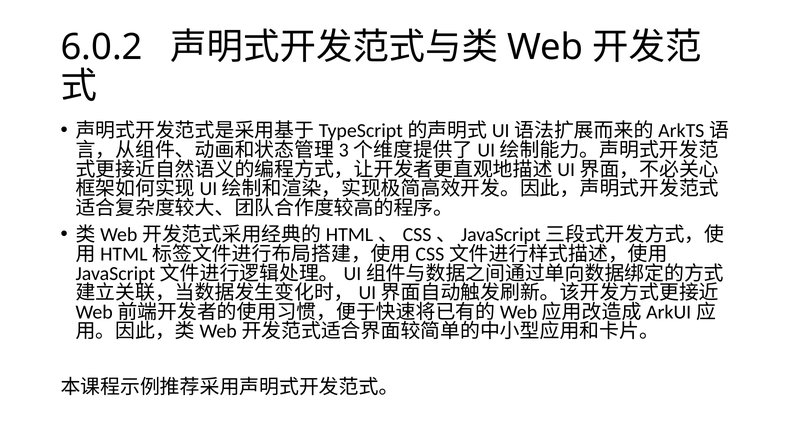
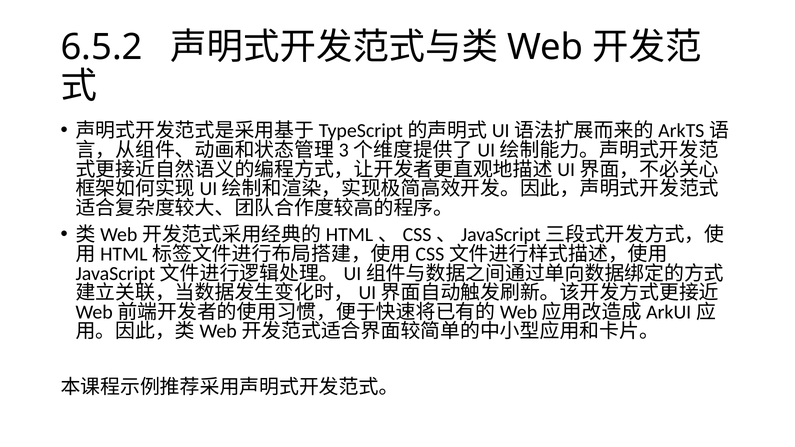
6.0.2: 6.0.2 -> 6.5.2
